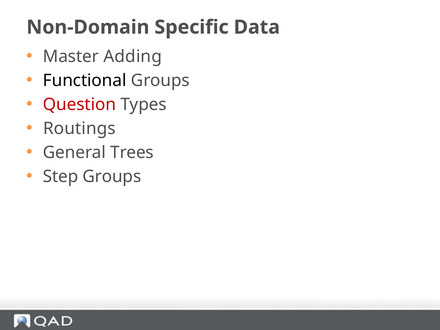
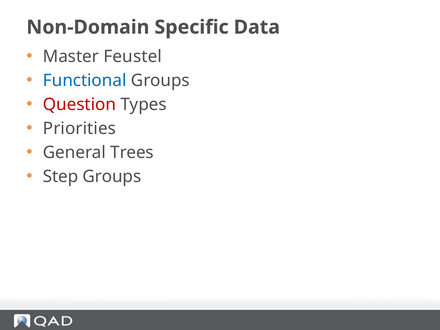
Adding: Adding -> Feustel
Functional colour: black -> blue
Routings: Routings -> Priorities
